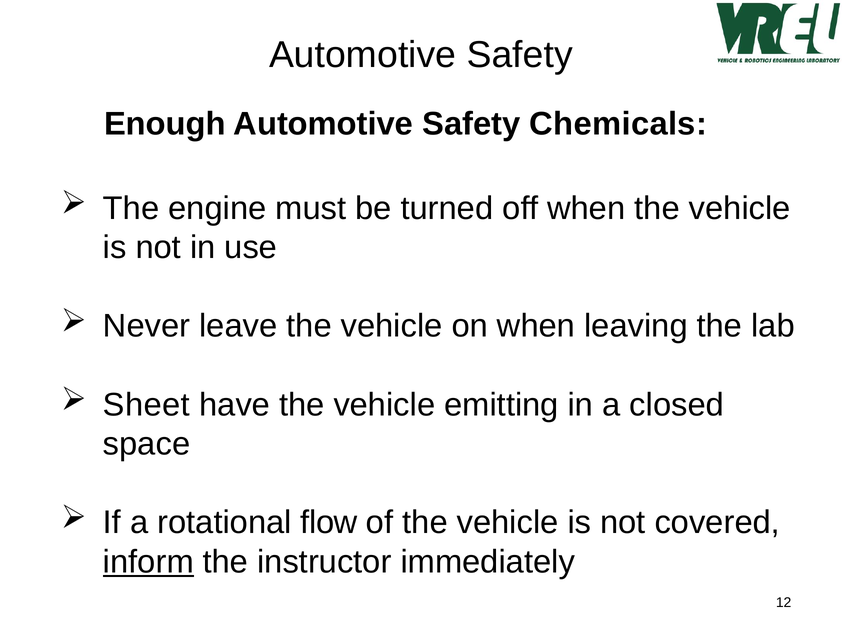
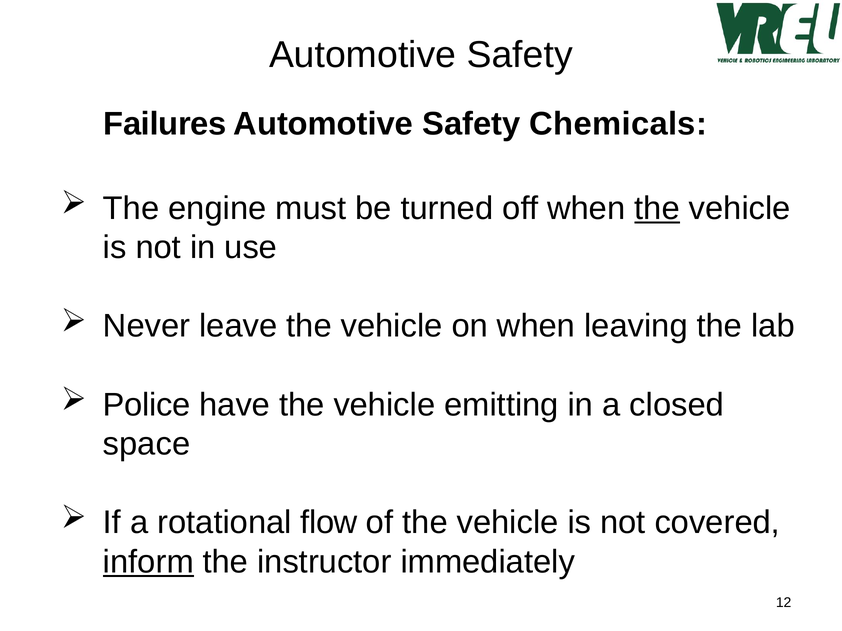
Enough: Enough -> Failures
the at (657, 208) underline: none -> present
Sheet: Sheet -> Police
